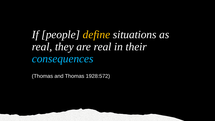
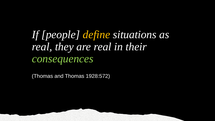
consequences colour: light blue -> light green
